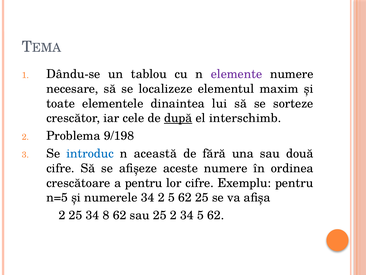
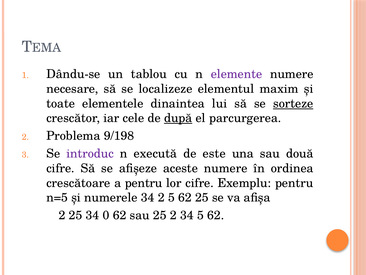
sorteze underline: none -> present
interschimb: interschimb -> parcurgerea
introduc colour: blue -> purple
această: această -> execută
fără: fără -> este
8: 8 -> 0
